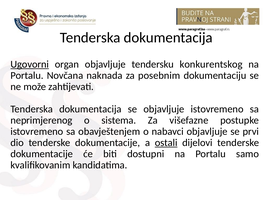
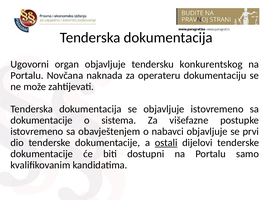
Ugovorni underline: present -> none
posebnim: posebnim -> operateru
neprimjerenog at (41, 121): neprimjerenog -> dokumentacije
